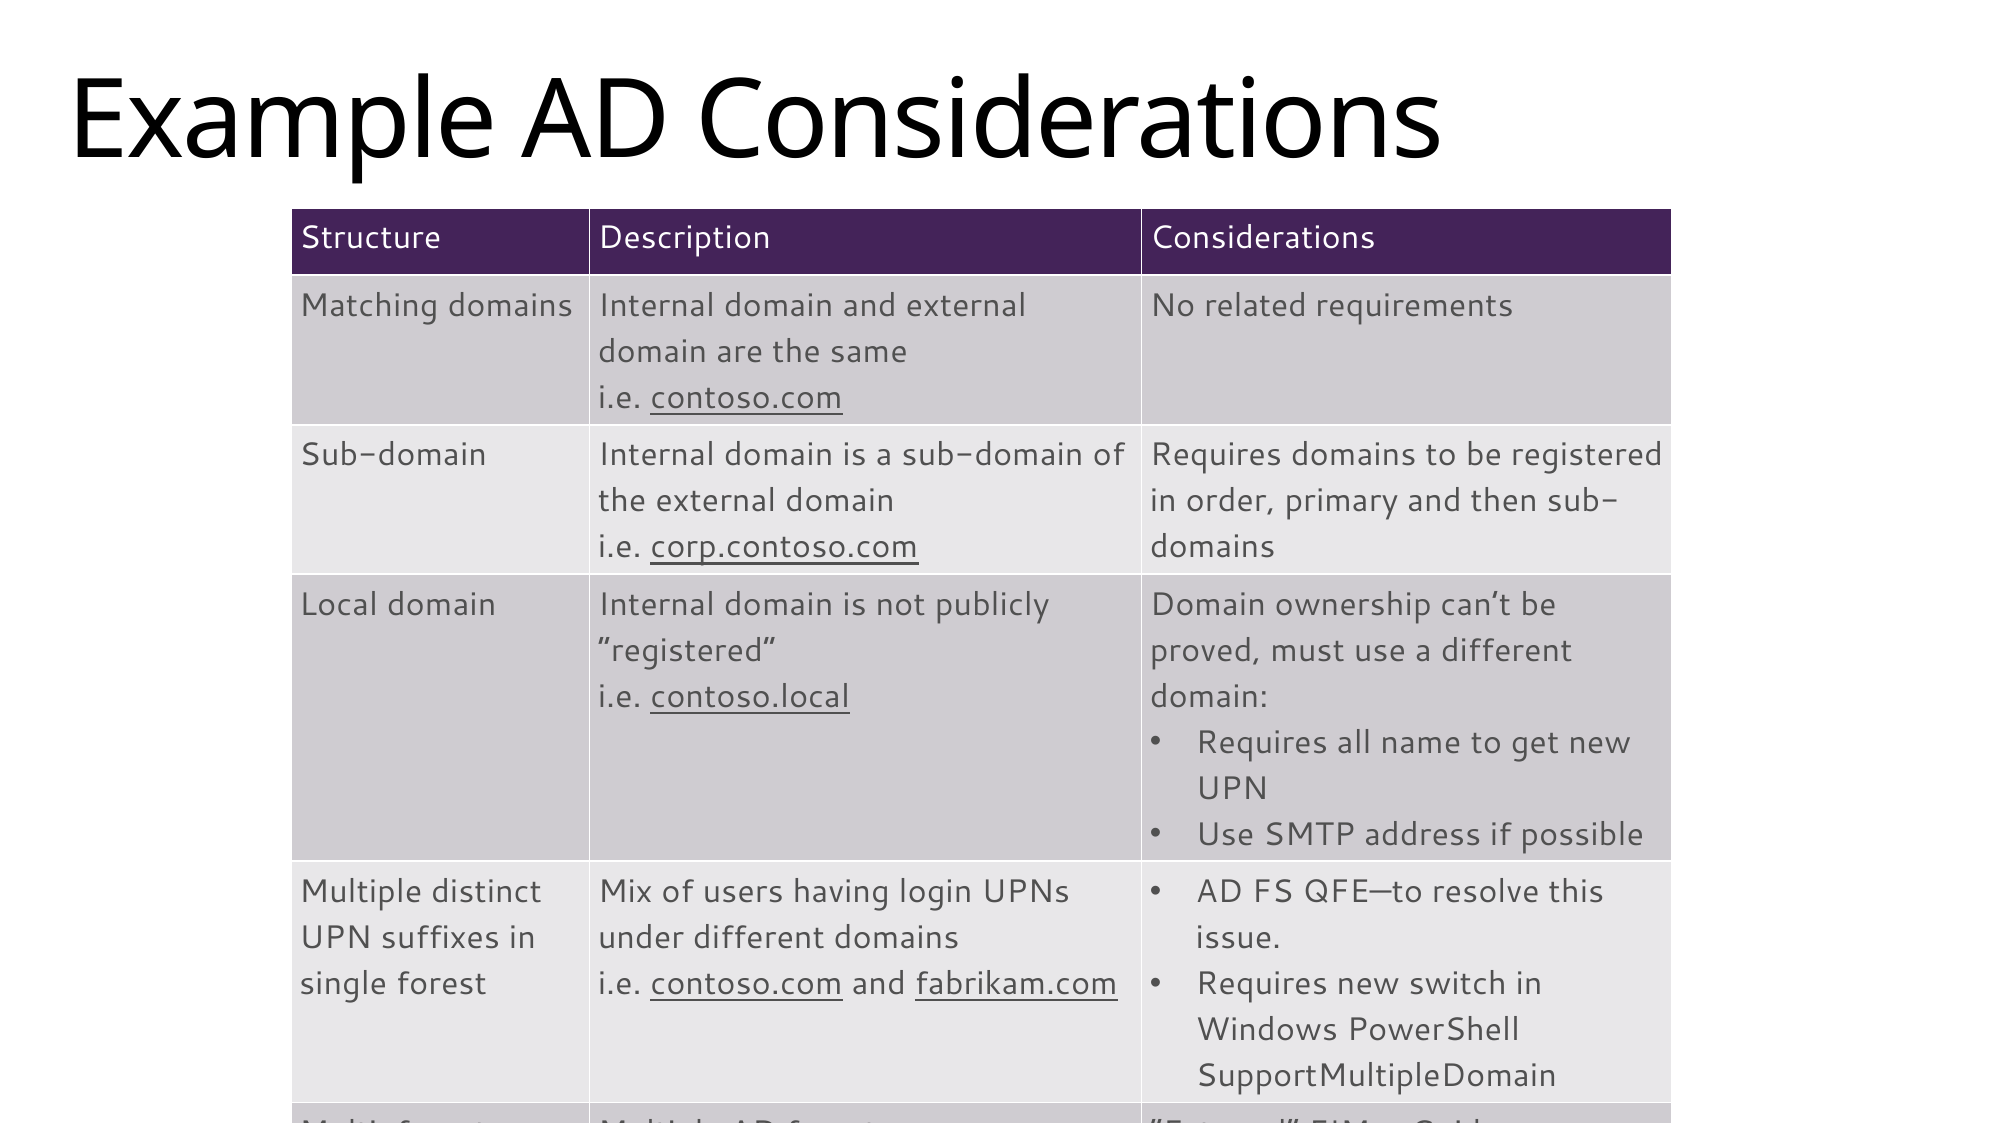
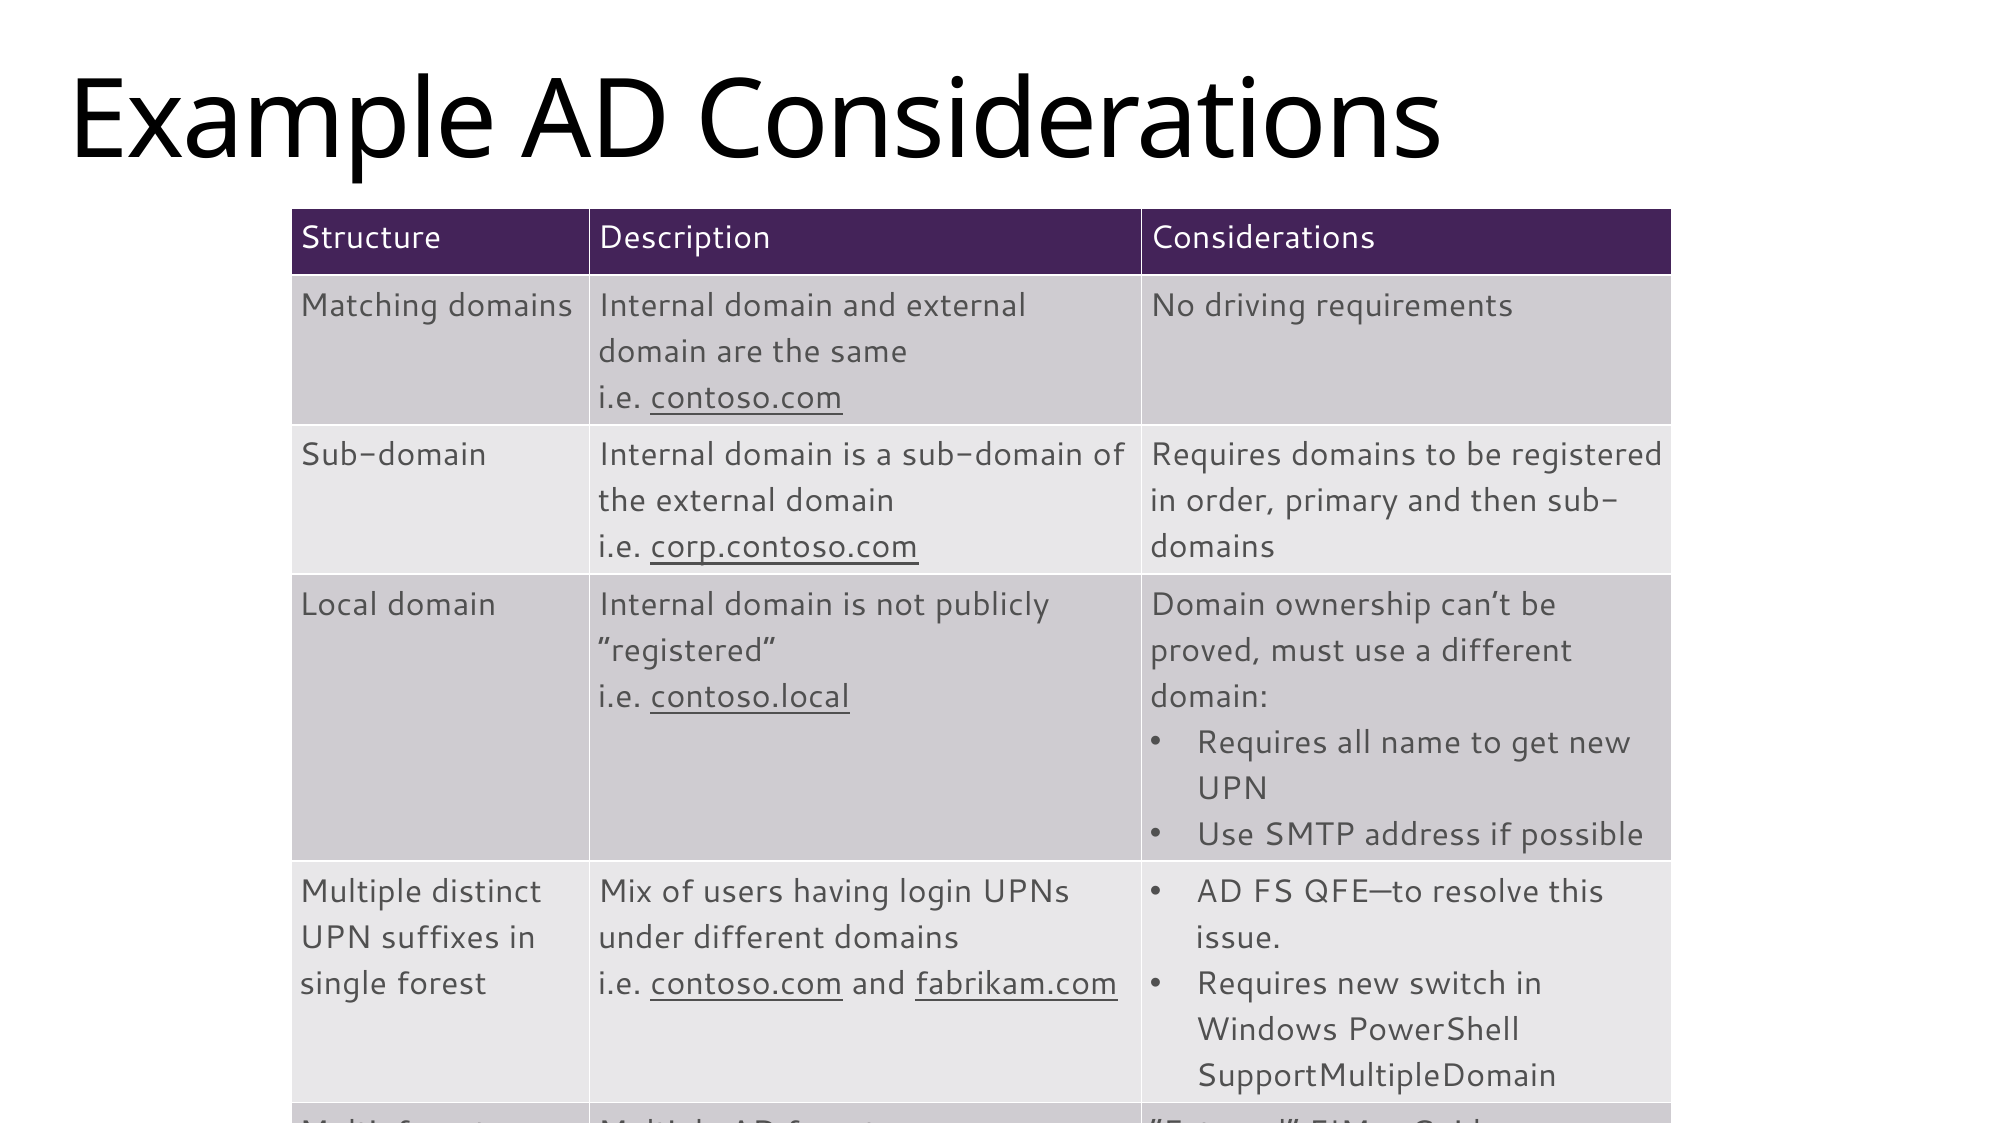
related: related -> driving
